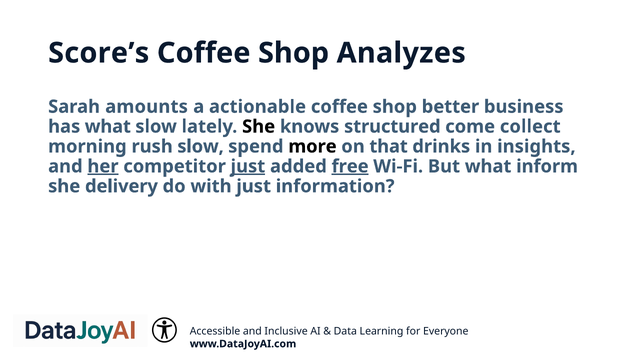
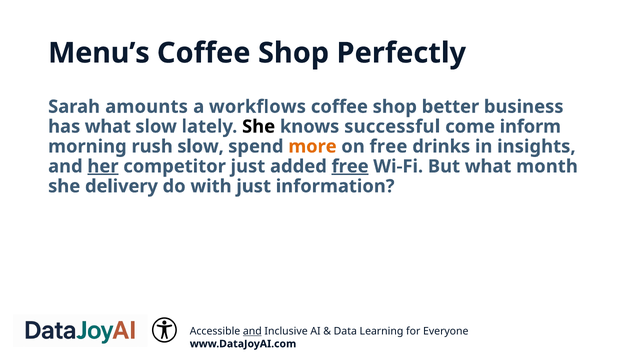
Score’s: Score’s -> Menu’s
Analyzes: Analyzes -> Perfectly
actionable: actionable -> workflows
structured: structured -> successful
collect: collect -> inform
more colour: black -> orange
on that: that -> free
just at (248, 166) underline: present -> none
inform: inform -> month
and at (252, 331) underline: none -> present
